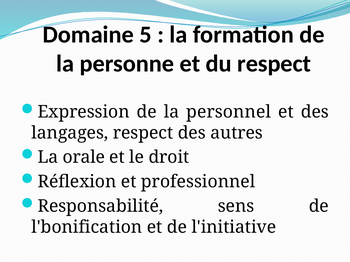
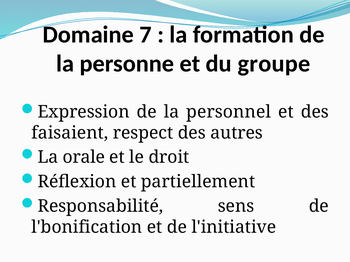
5: 5 -> 7
du respect: respect -> groupe
langages: langages -> faisaient
professionnel: professionnel -> partiellement
